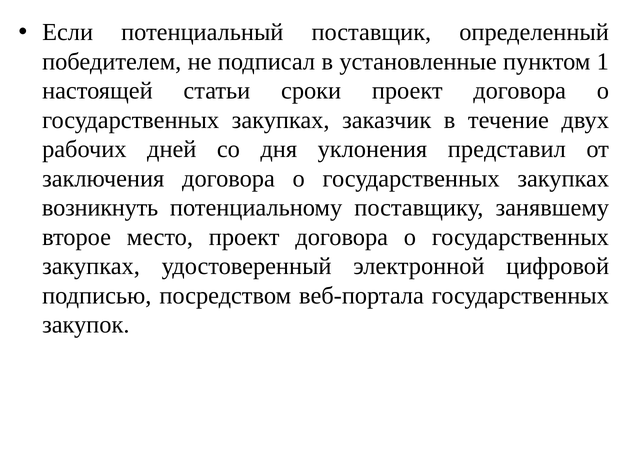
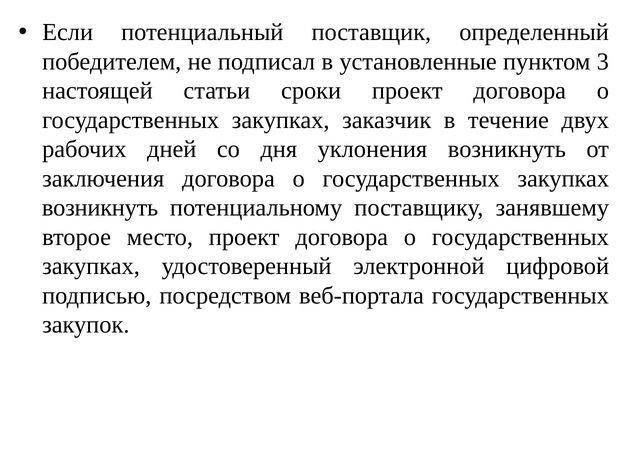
1: 1 -> 3
уклонения представил: представил -> возникнуть
